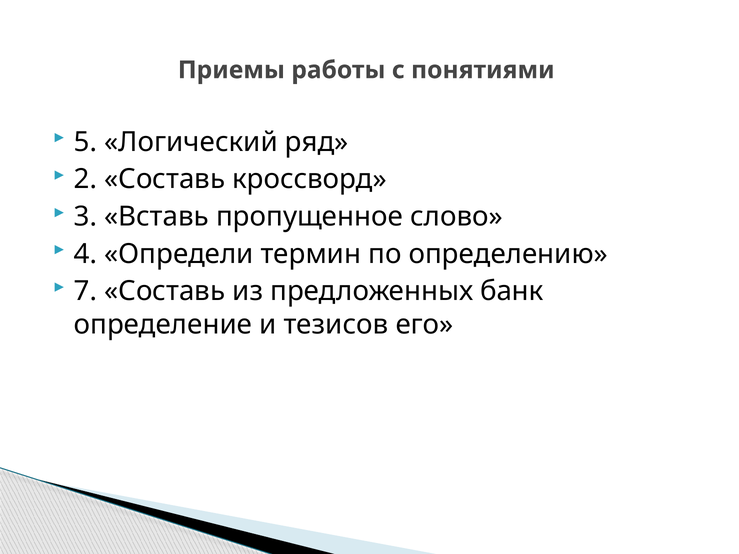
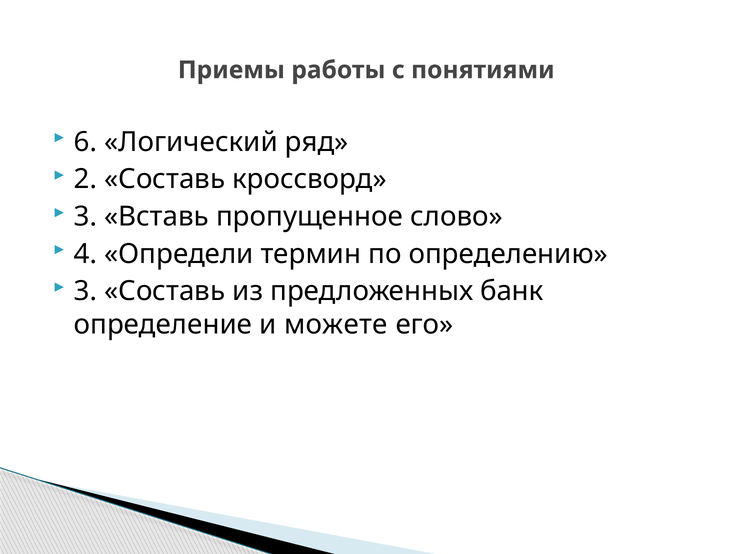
5: 5 -> 6
7 at (85, 291): 7 -> 3
тезисов: тезисов -> можете
